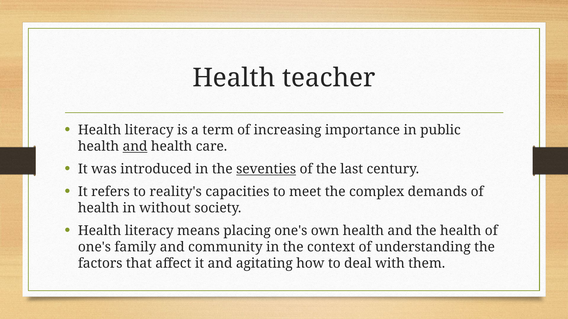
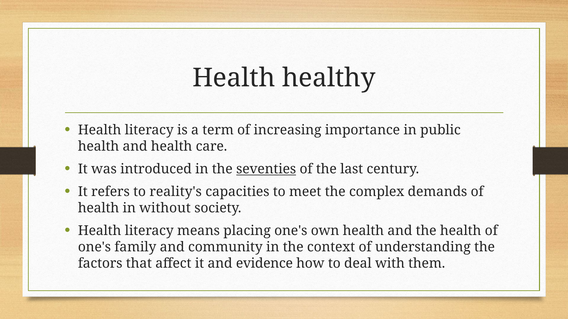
teacher: teacher -> healthy
and at (135, 147) underline: present -> none
agitating: agitating -> evidence
